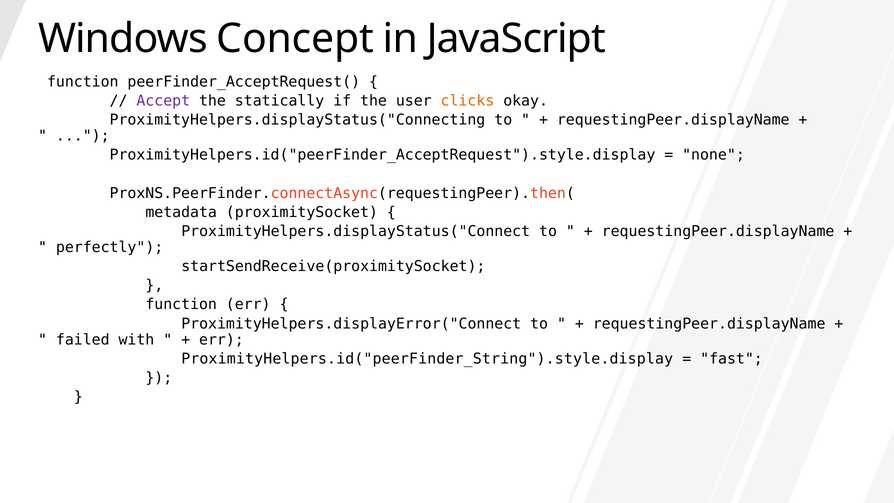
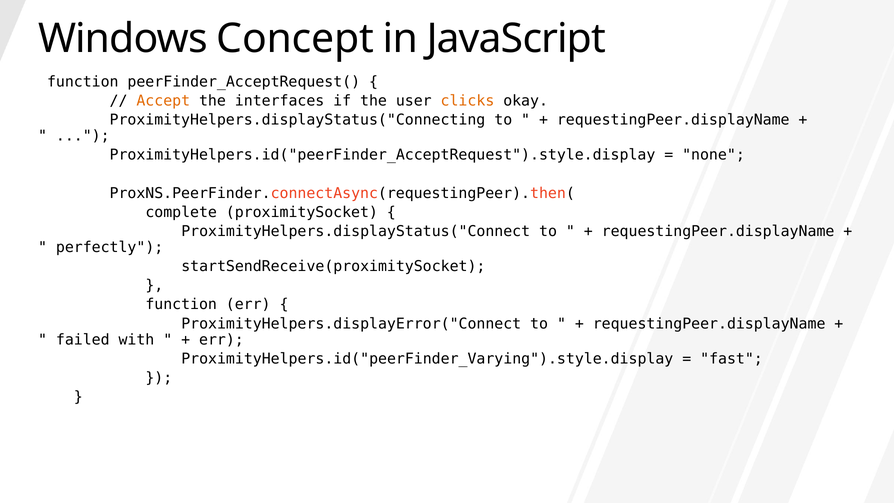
Accept colour: purple -> orange
statically: statically -> interfaces
metadata: metadata -> complete
ProximityHelpers.id("peerFinder_String").style.display: ProximityHelpers.id("peerFinder_String").style.display -> ProximityHelpers.id("peerFinder_Varying").style.display
